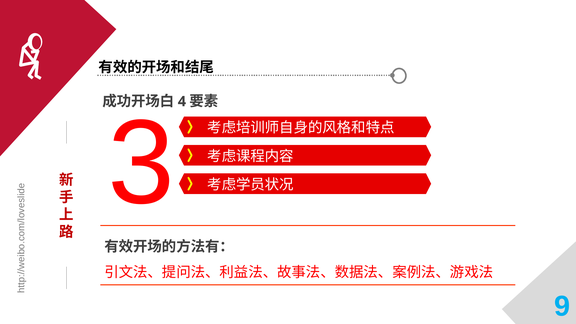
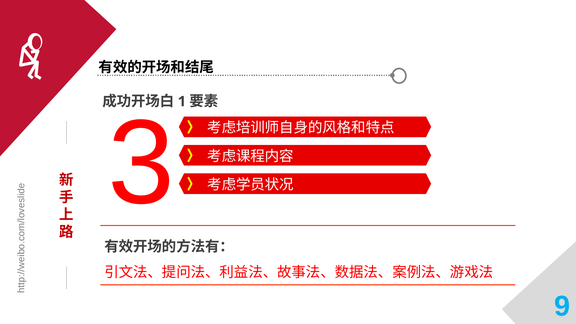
4: 4 -> 1
